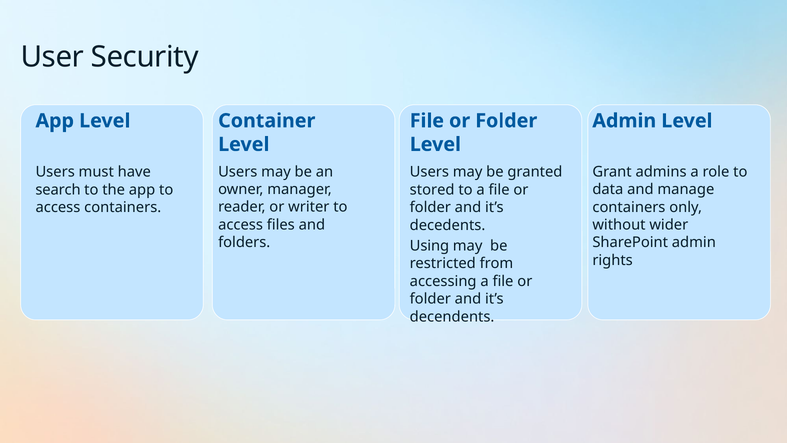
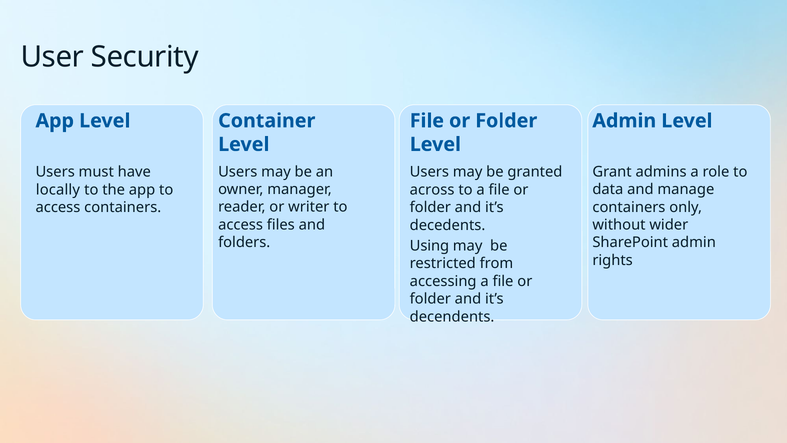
search: search -> locally
stored: stored -> across
